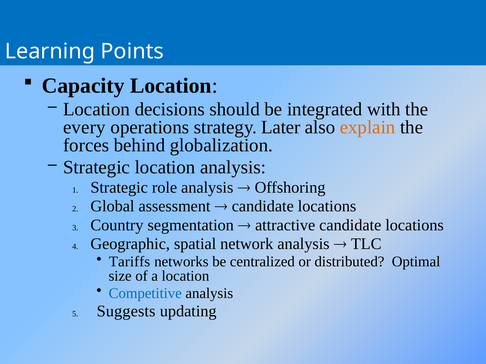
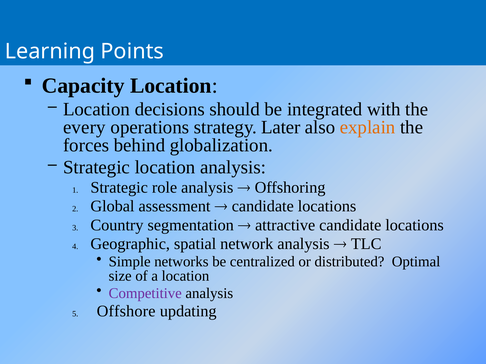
Tariffs: Tariffs -> Simple
Competitive colour: blue -> purple
Suggests: Suggests -> Offshore
